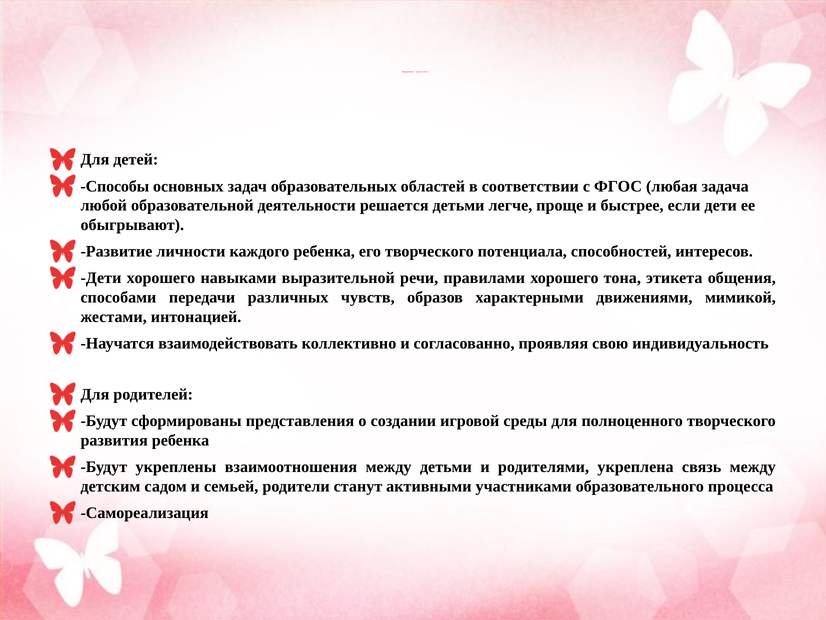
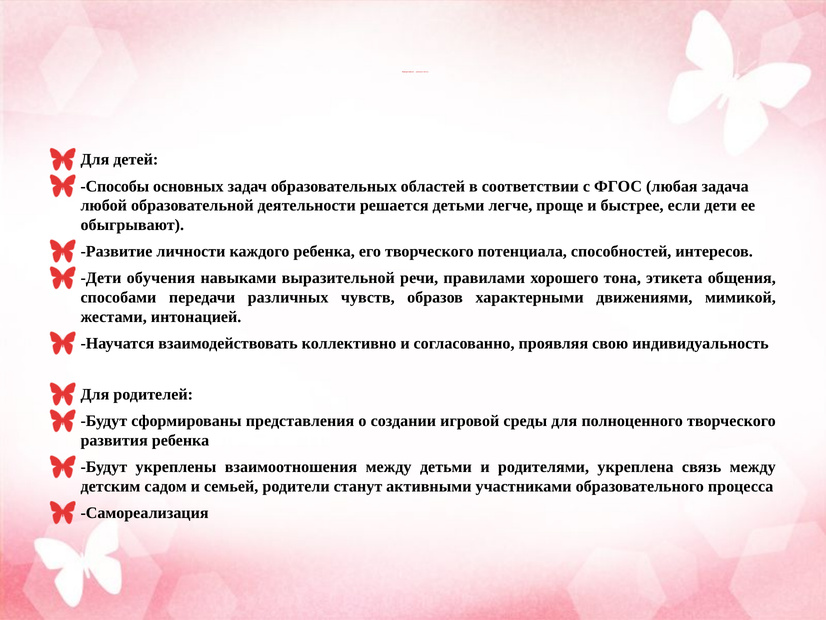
Дети хорошего: хорошего -> обучения
